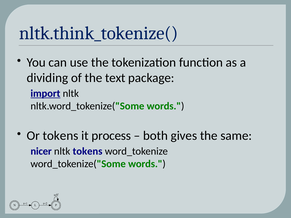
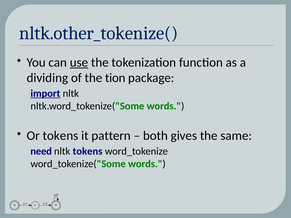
nltk.think_tokenize(: nltk.think_tokenize( -> nltk.other_tokenize(
use underline: none -> present
text: text -> tion
process: process -> pattern
nicer: nicer -> need
